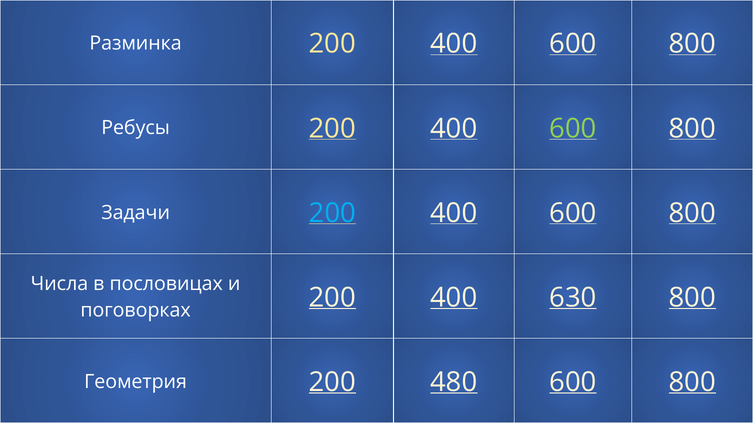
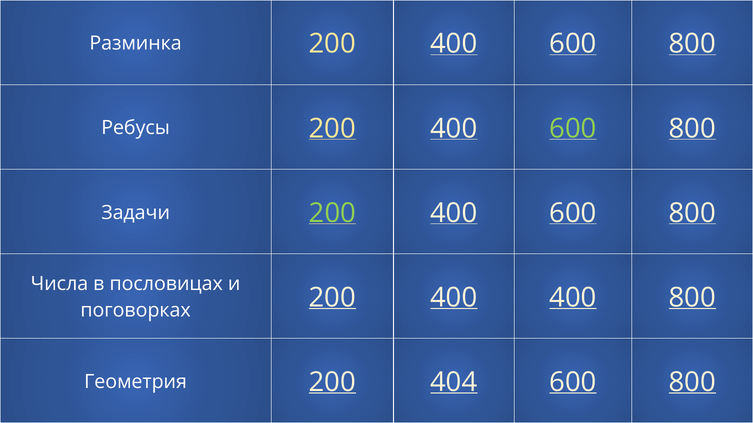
200 at (332, 213) colour: light blue -> light green
630 at (573, 298): 630 -> 400
480: 480 -> 404
